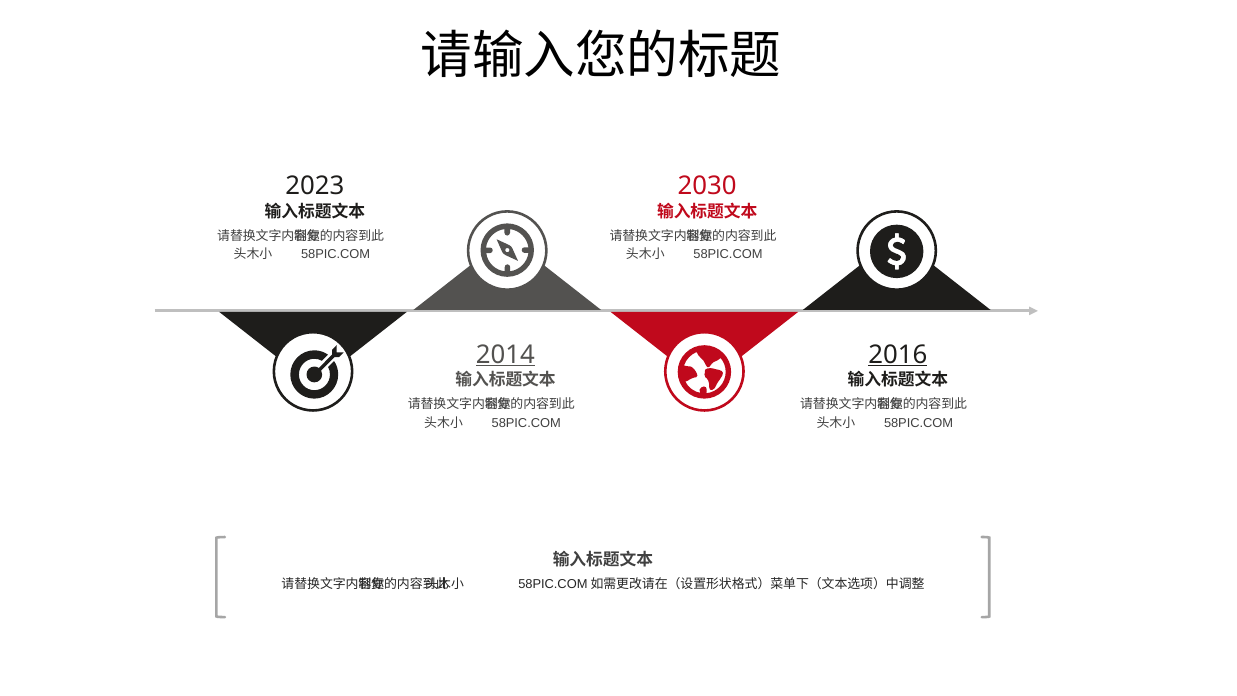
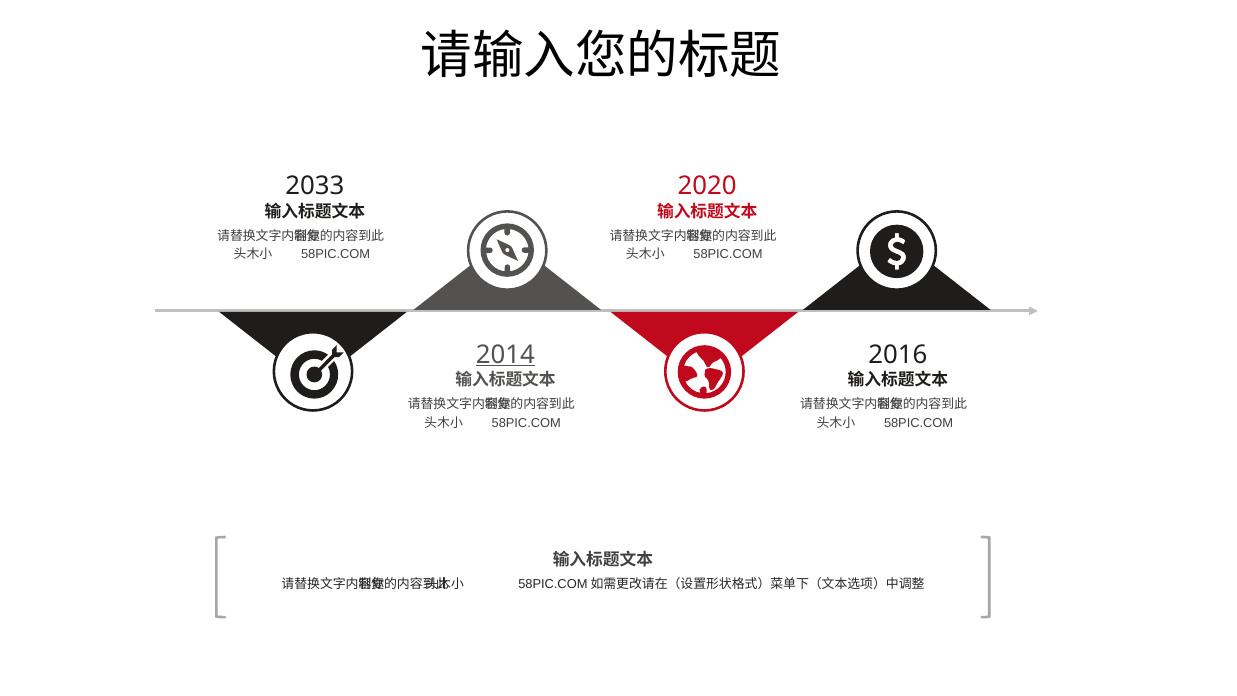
2023: 2023 -> 2033
2030: 2030 -> 2020
2016 underline: present -> none
